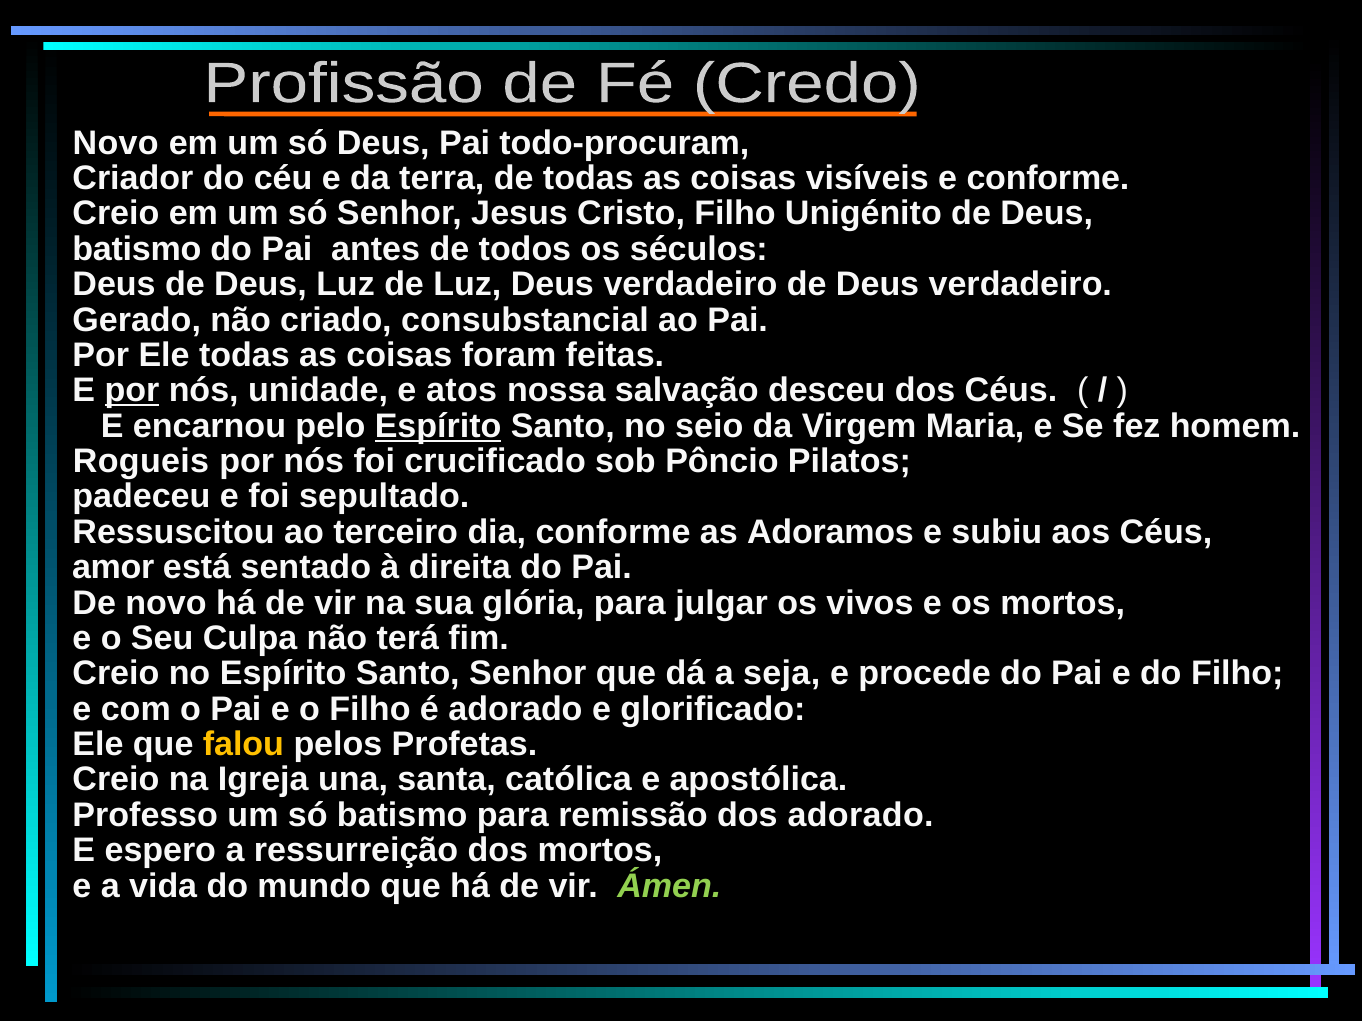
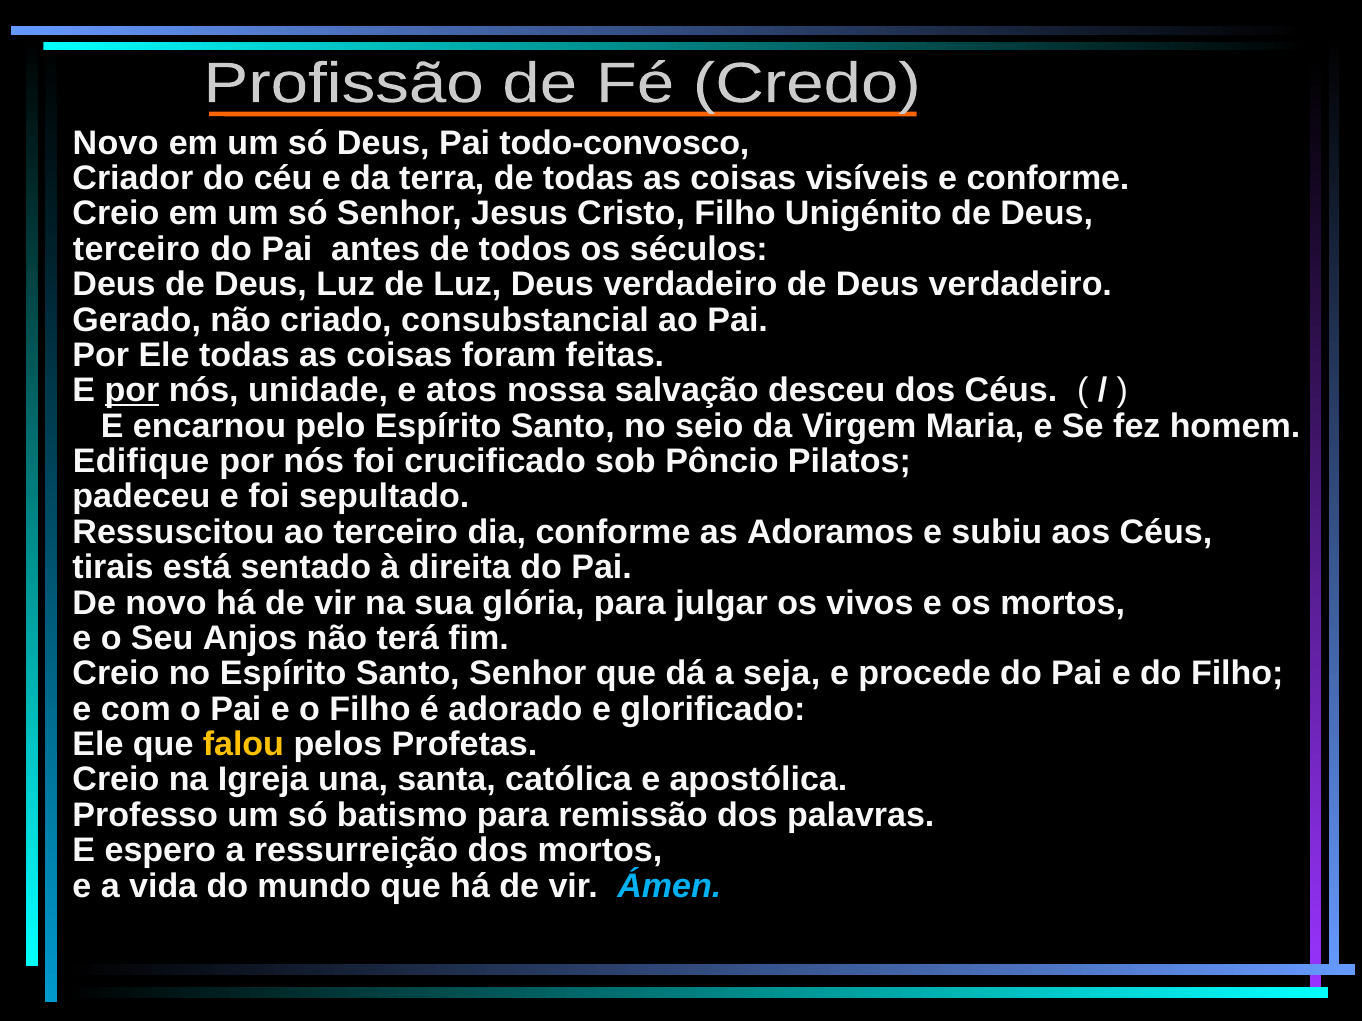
todo-procuram: todo-procuram -> todo-convosco
batismo at (137, 249): batismo -> terceiro
Espírito at (438, 426) underline: present -> none
Rogueis: Rogueis -> Edifique
amor: amor -> tirais
Culpa: Culpa -> Anjos
dos adorado: adorado -> palavras
Ámen colour: light green -> light blue
